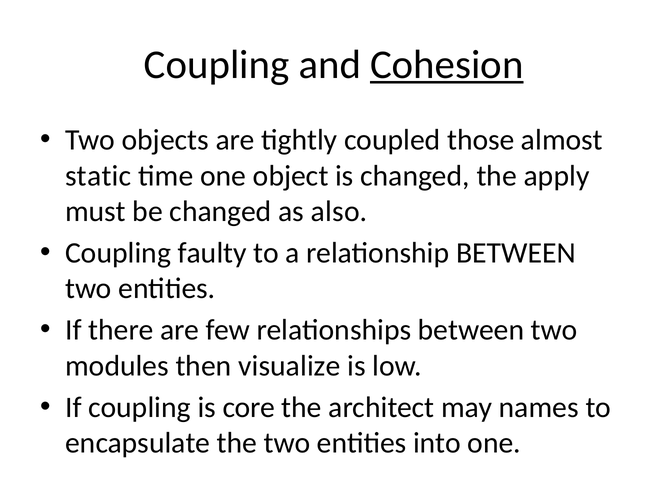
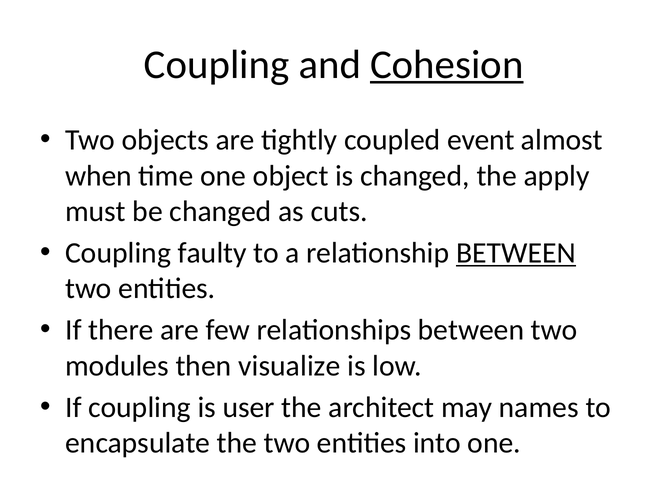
those: those -> event
static: static -> when
also: also -> cuts
BETWEEN at (516, 253) underline: none -> present
core: core -> user
